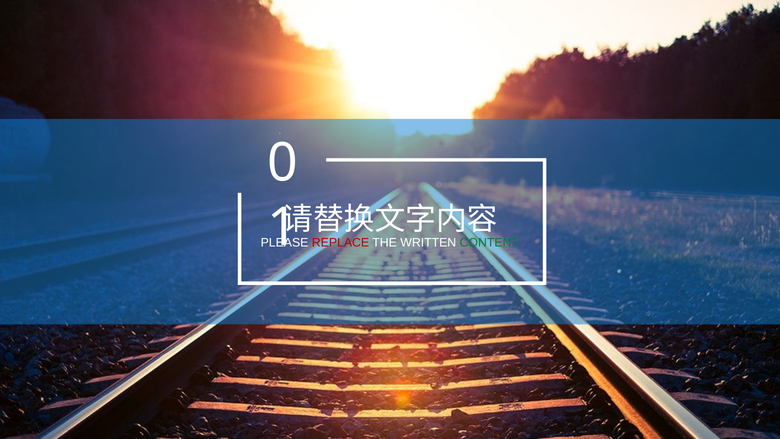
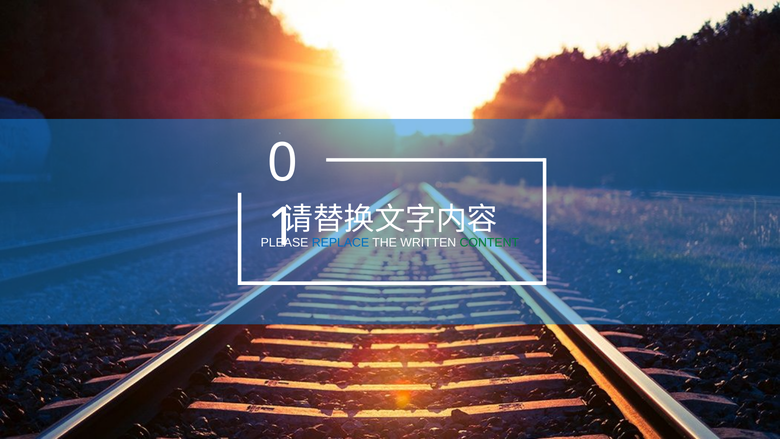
REPLACE colour: red -> blue
